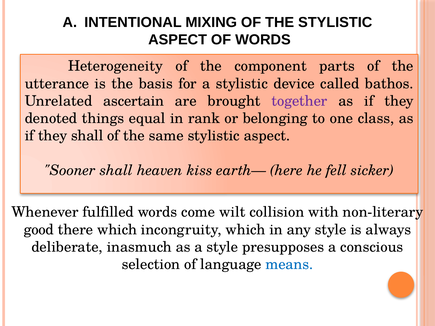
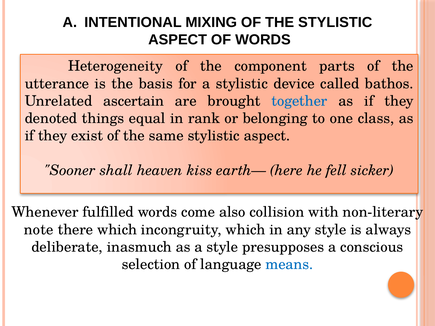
together colour: purple -> blue
they shall: shall -> exist
wilt: wilt -> also
good: good -> note
